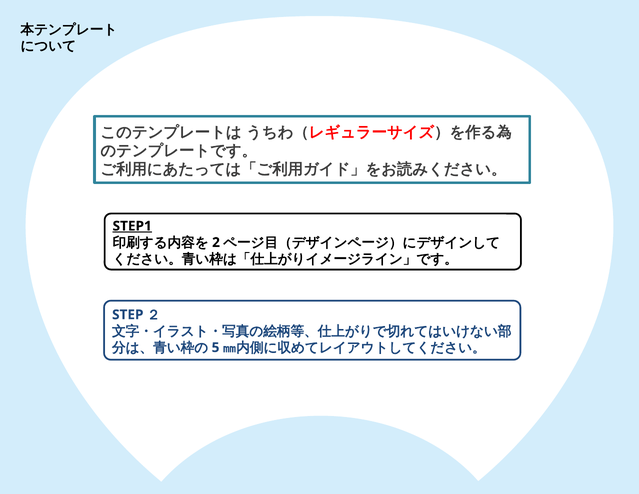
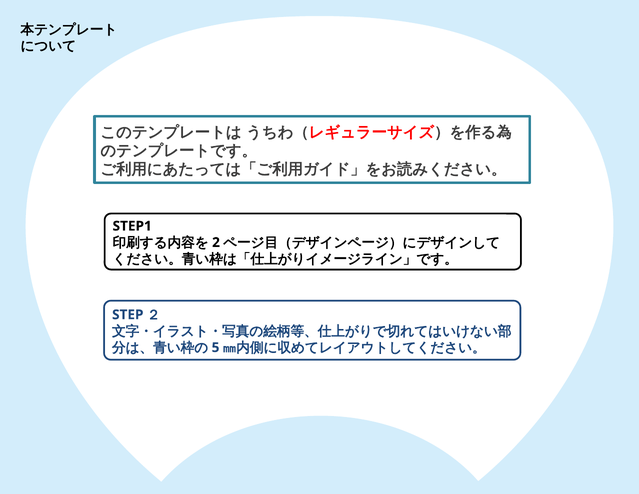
STEP1 underline: present -> none
